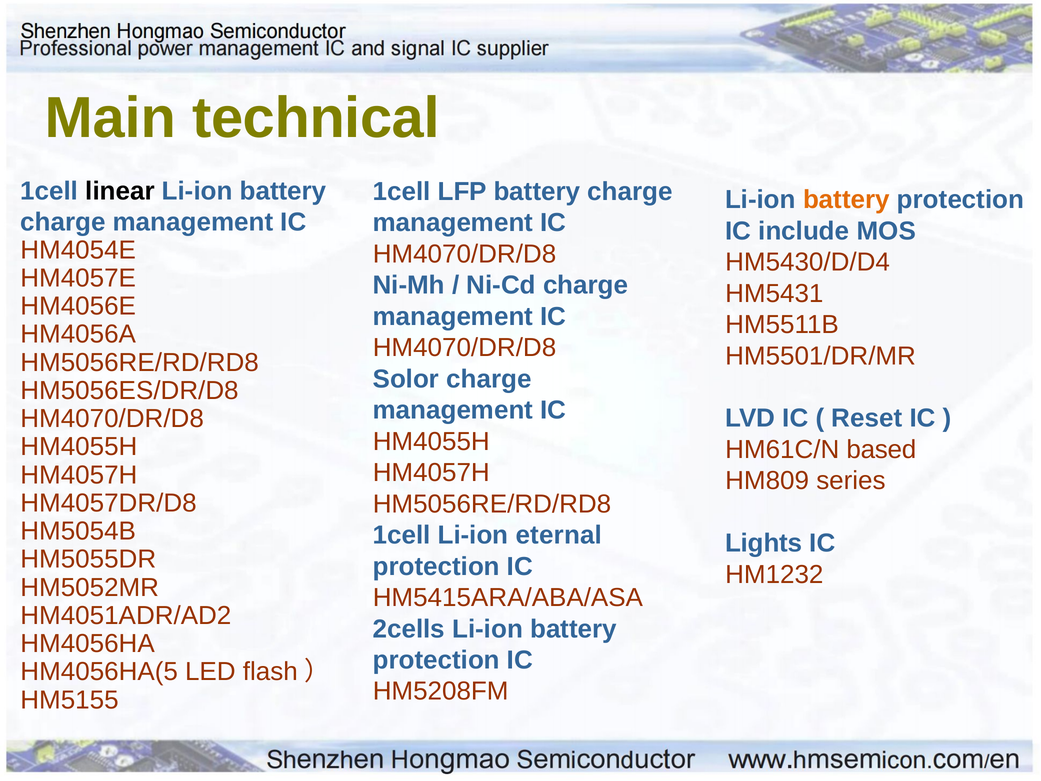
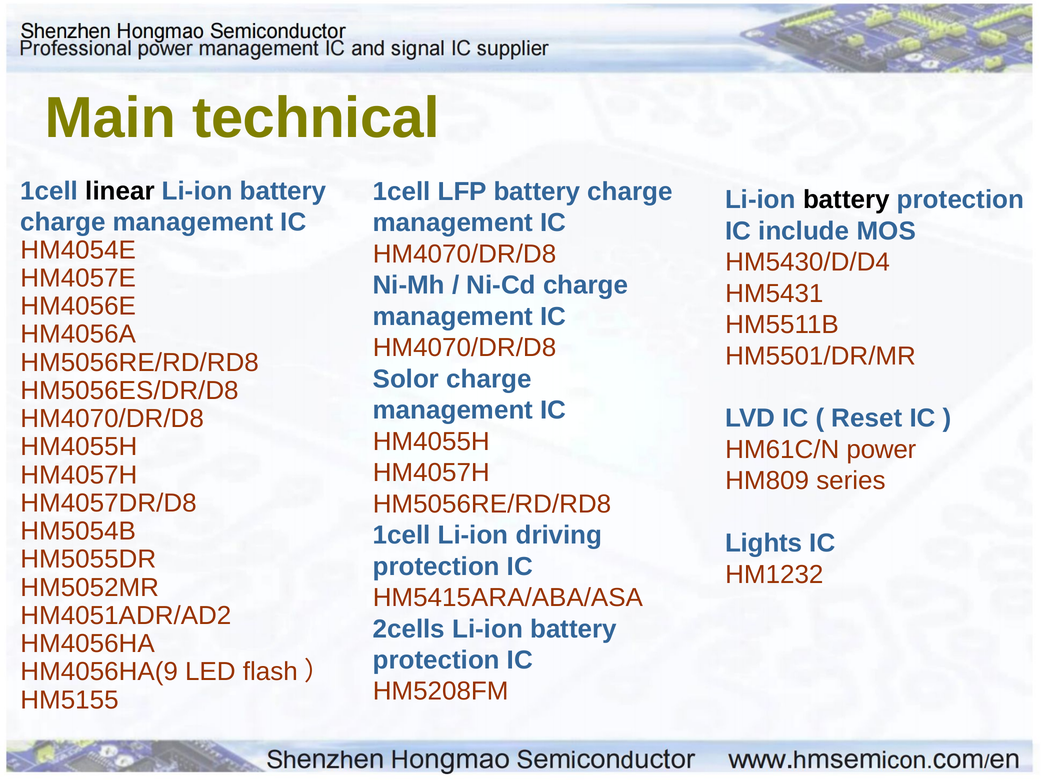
battery at (846, 200) colour: orange -> black
based: based -> power
eternal: eternal -> driving
HM4056HA(5: HM4056HA(5 -> HM4056HA(9
